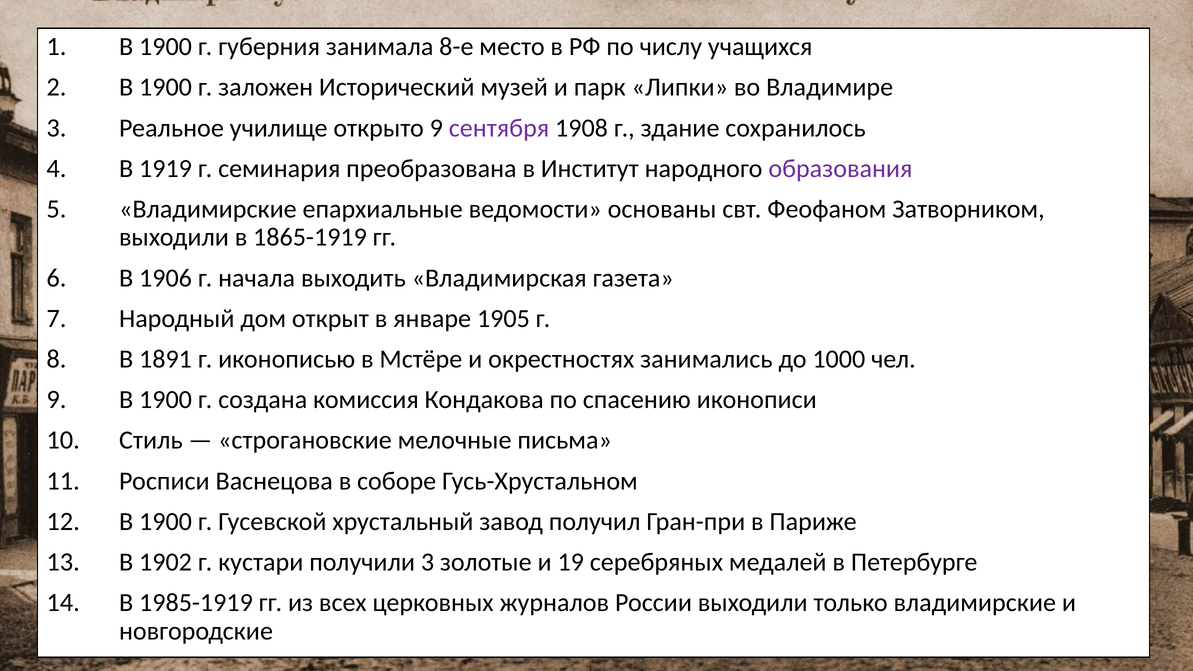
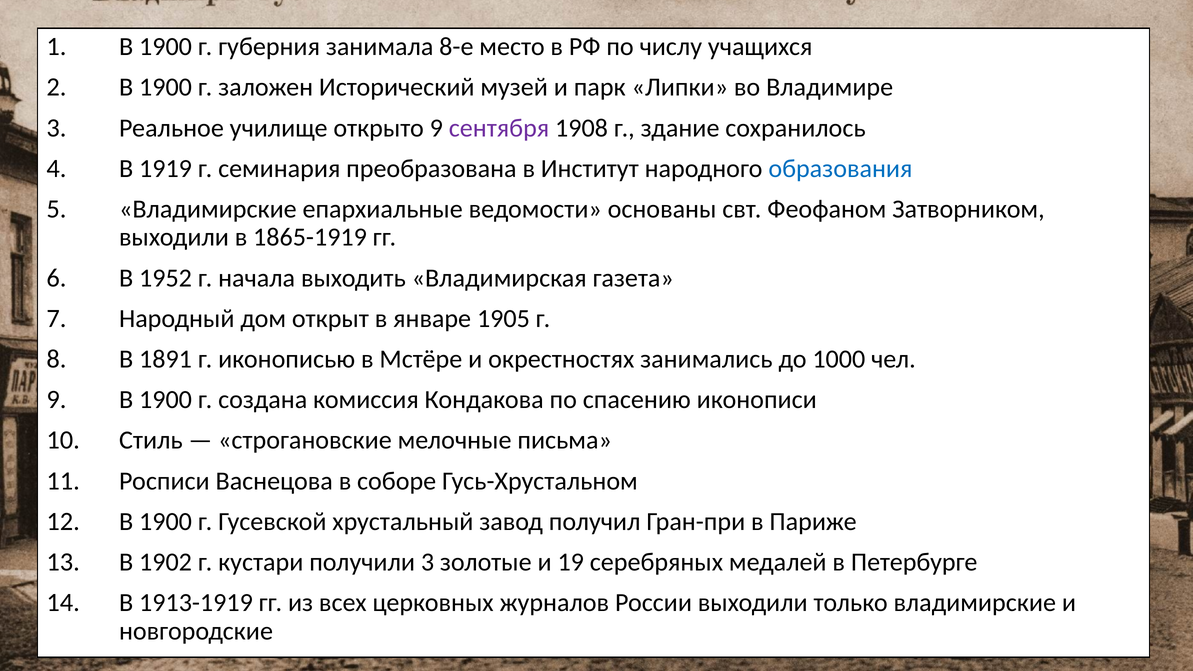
образования colour: purple -> blue
1906: 1906 -> 1952
1985-1919: 1985-1919 -> 1913-1919
